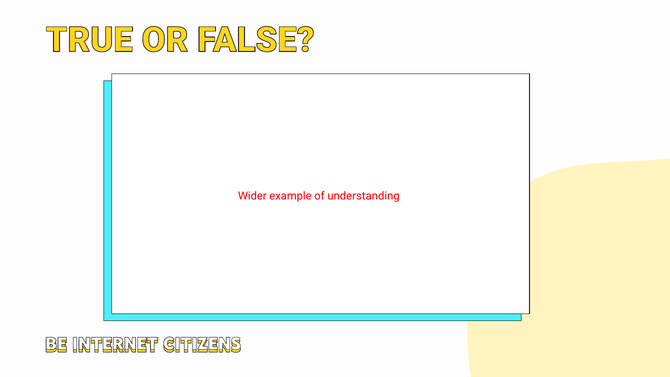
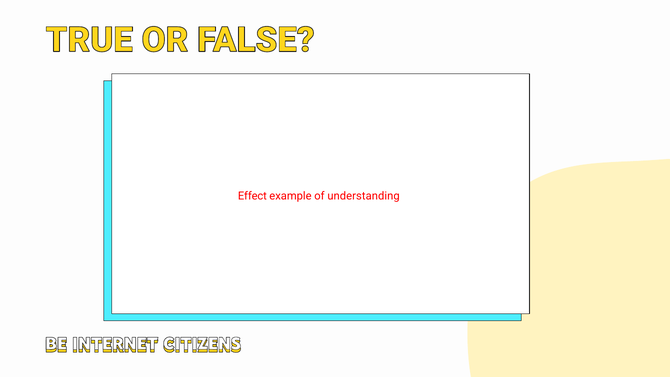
Wider: Wider -> Effect
